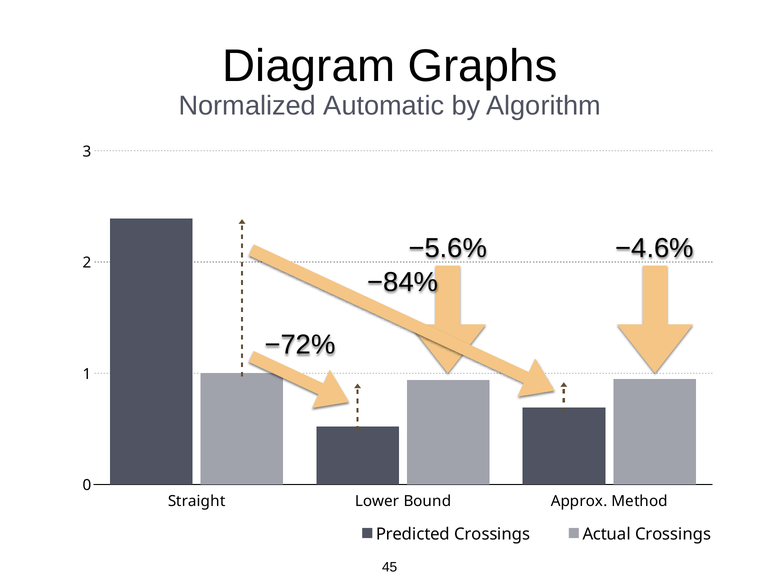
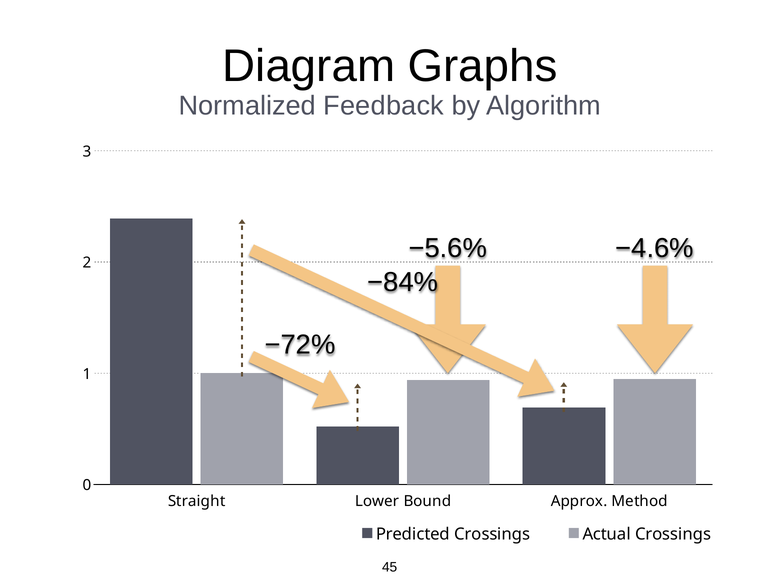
Automatic: Automatic -> Feedback
